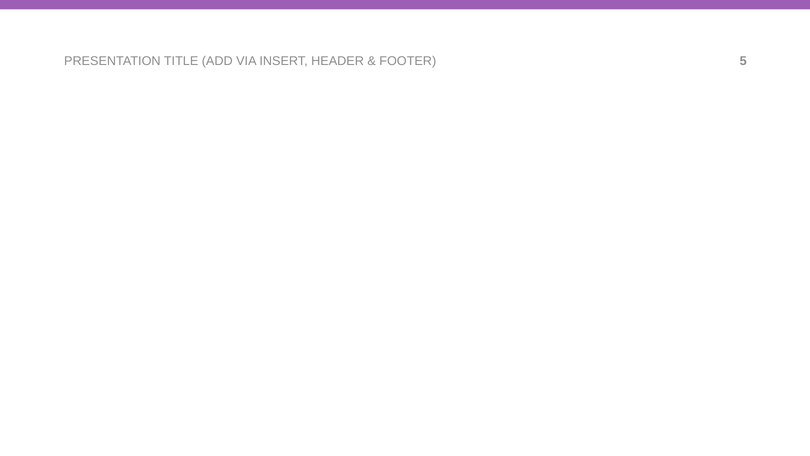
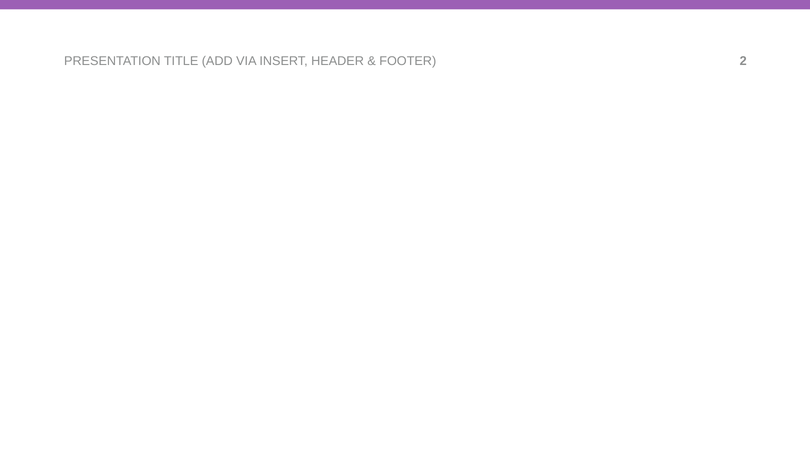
5: 5 -> 2
